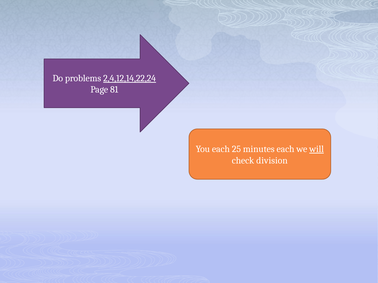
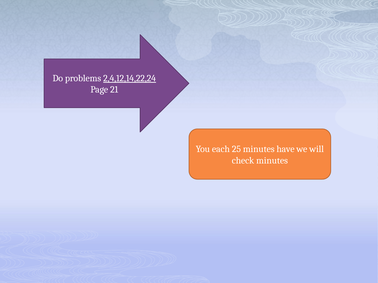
81: 81 -> 21
minutes each: each -> have
will underline: present -> none
check division: division -> minutes
